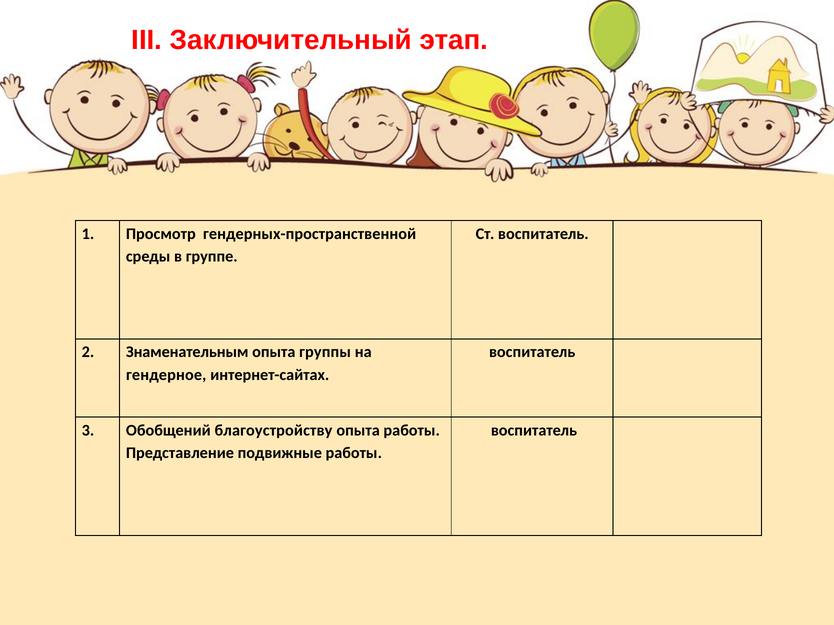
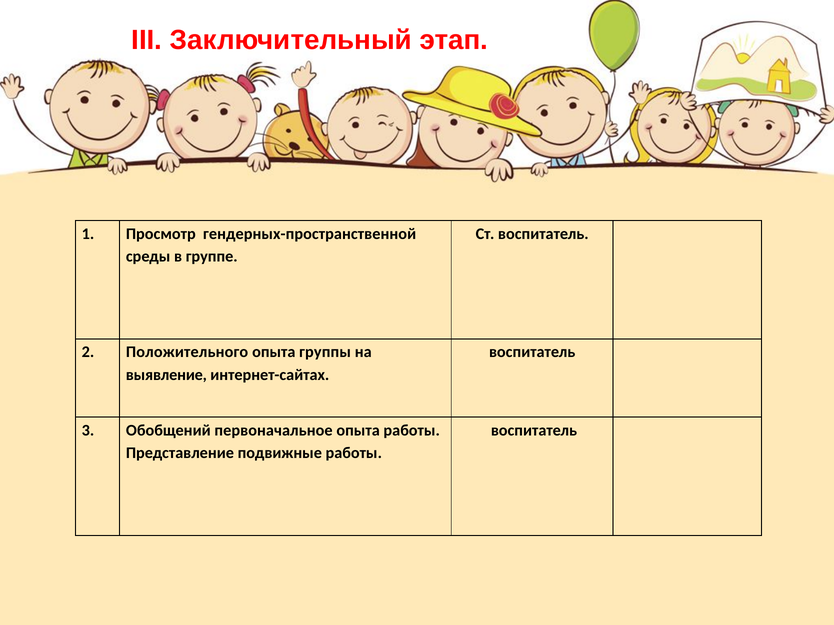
Знаменательным: Знаменательным -> Положительного
гендерное: гендерное -> выявление
благоустройству: благоустройству -> первоначальное
